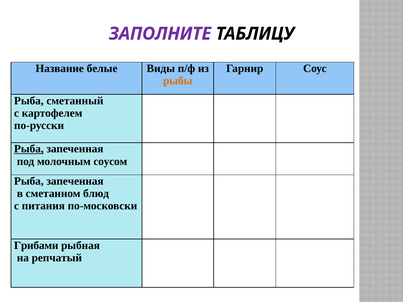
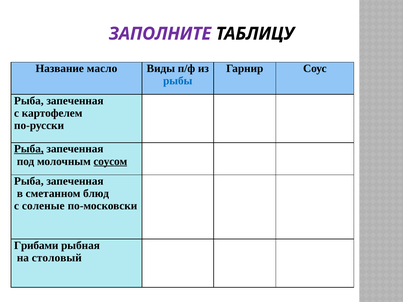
белые: белые -> масло
рыбы colour: orange -> blue
сметанный at (75, 101): сметанный -> запеченная
соусом underline: none -> present
питания: питания -> соленые
репчатый: репчатый -> столовый
